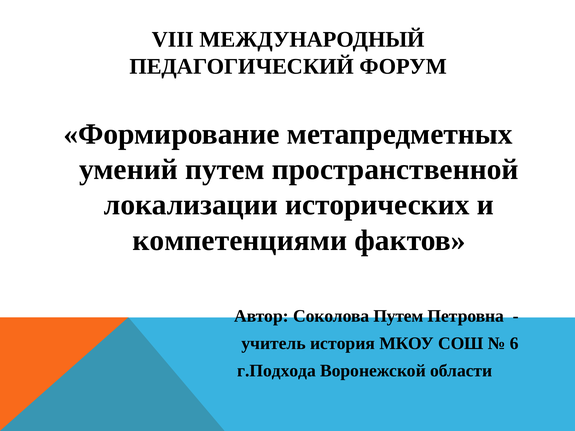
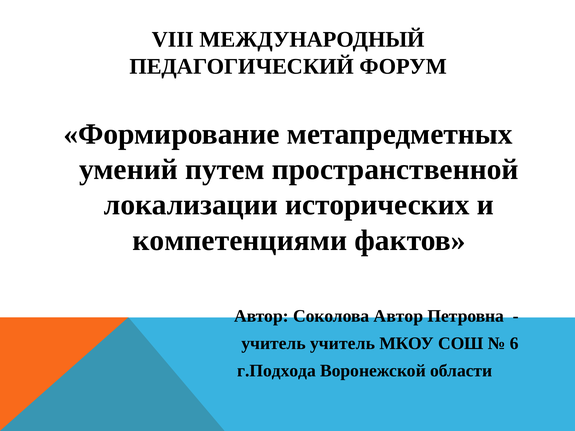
Соколова Путем: Путем -> Автор
учитель история: история -> учитель
